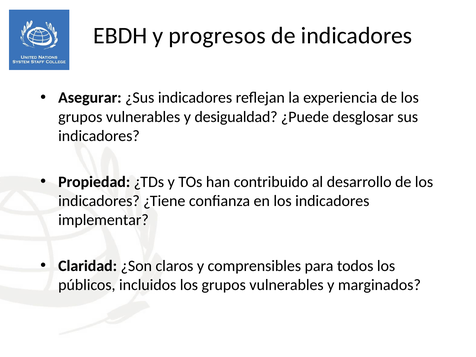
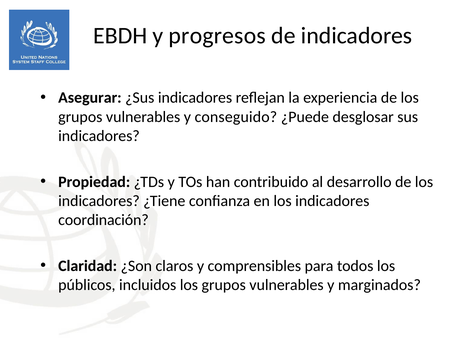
desigualdad: desigualdad -> conseguido
implementar: implementar -> coordinación
